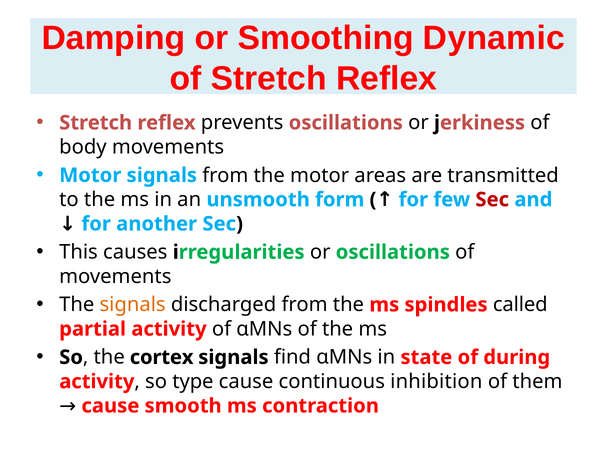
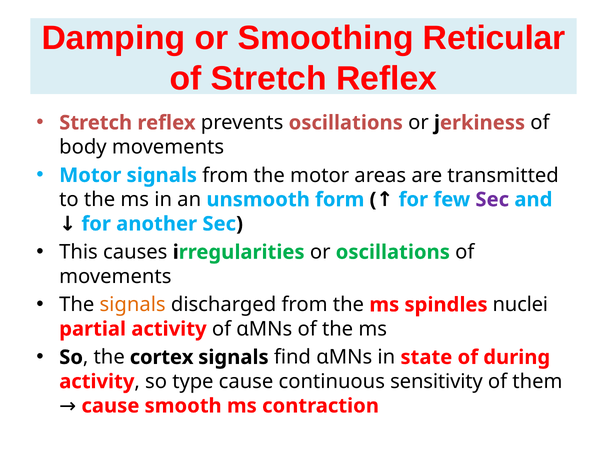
Dynamic: Dynamic -> Reticular
Sec at (492, 200) colour: red -> purple
called: called -> nuclei
inhibition: inhibition -> sensitivity
